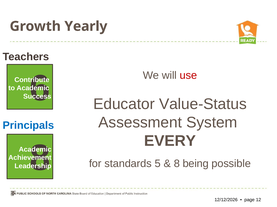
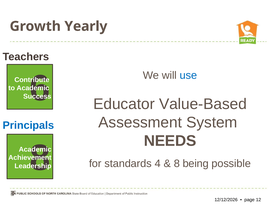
use colour: red -> blue
Value-Status: Value-Status -> Value-Based
EVERY: EVERY -> NEEDS
5: 5 -> 4
